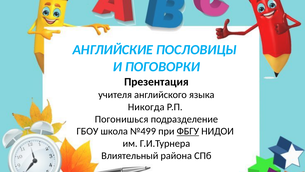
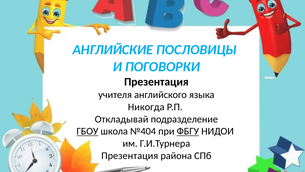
Погонишься: Погонишься -> Откладывай
ГБОУ underline: none -> present
№499: №499 -> №404
Влиятельный at (130, 155): Влиятельный -> Презентация
